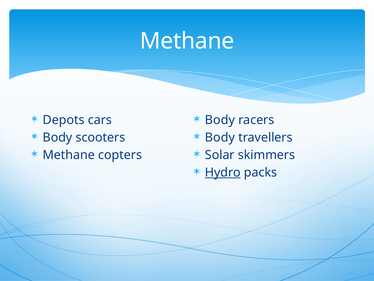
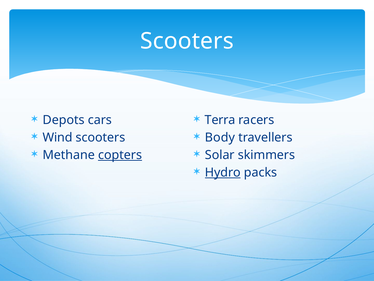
Methane at (187, 41): Methane -> Scooters
Body at (220, 120): Body -> Terra
Body at (57, 137): Body -> Wind
copters underline: none -> present
